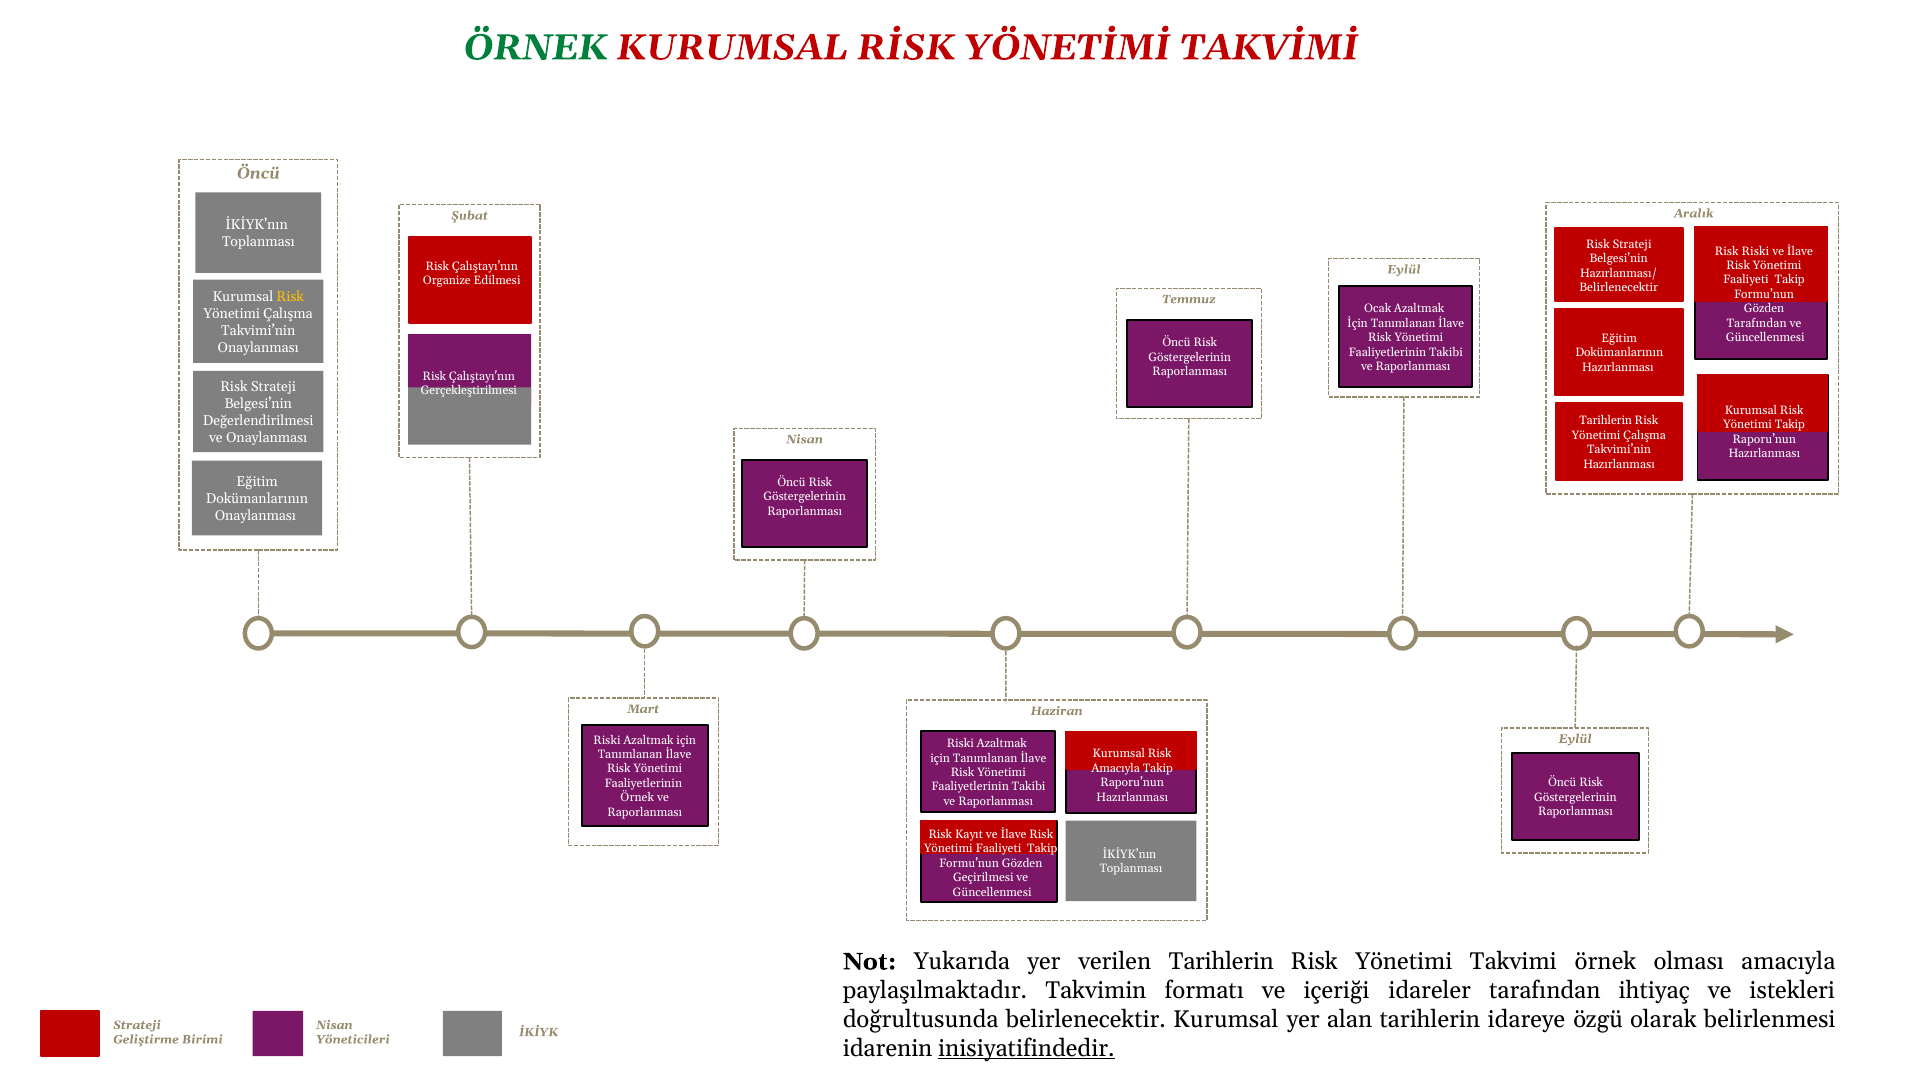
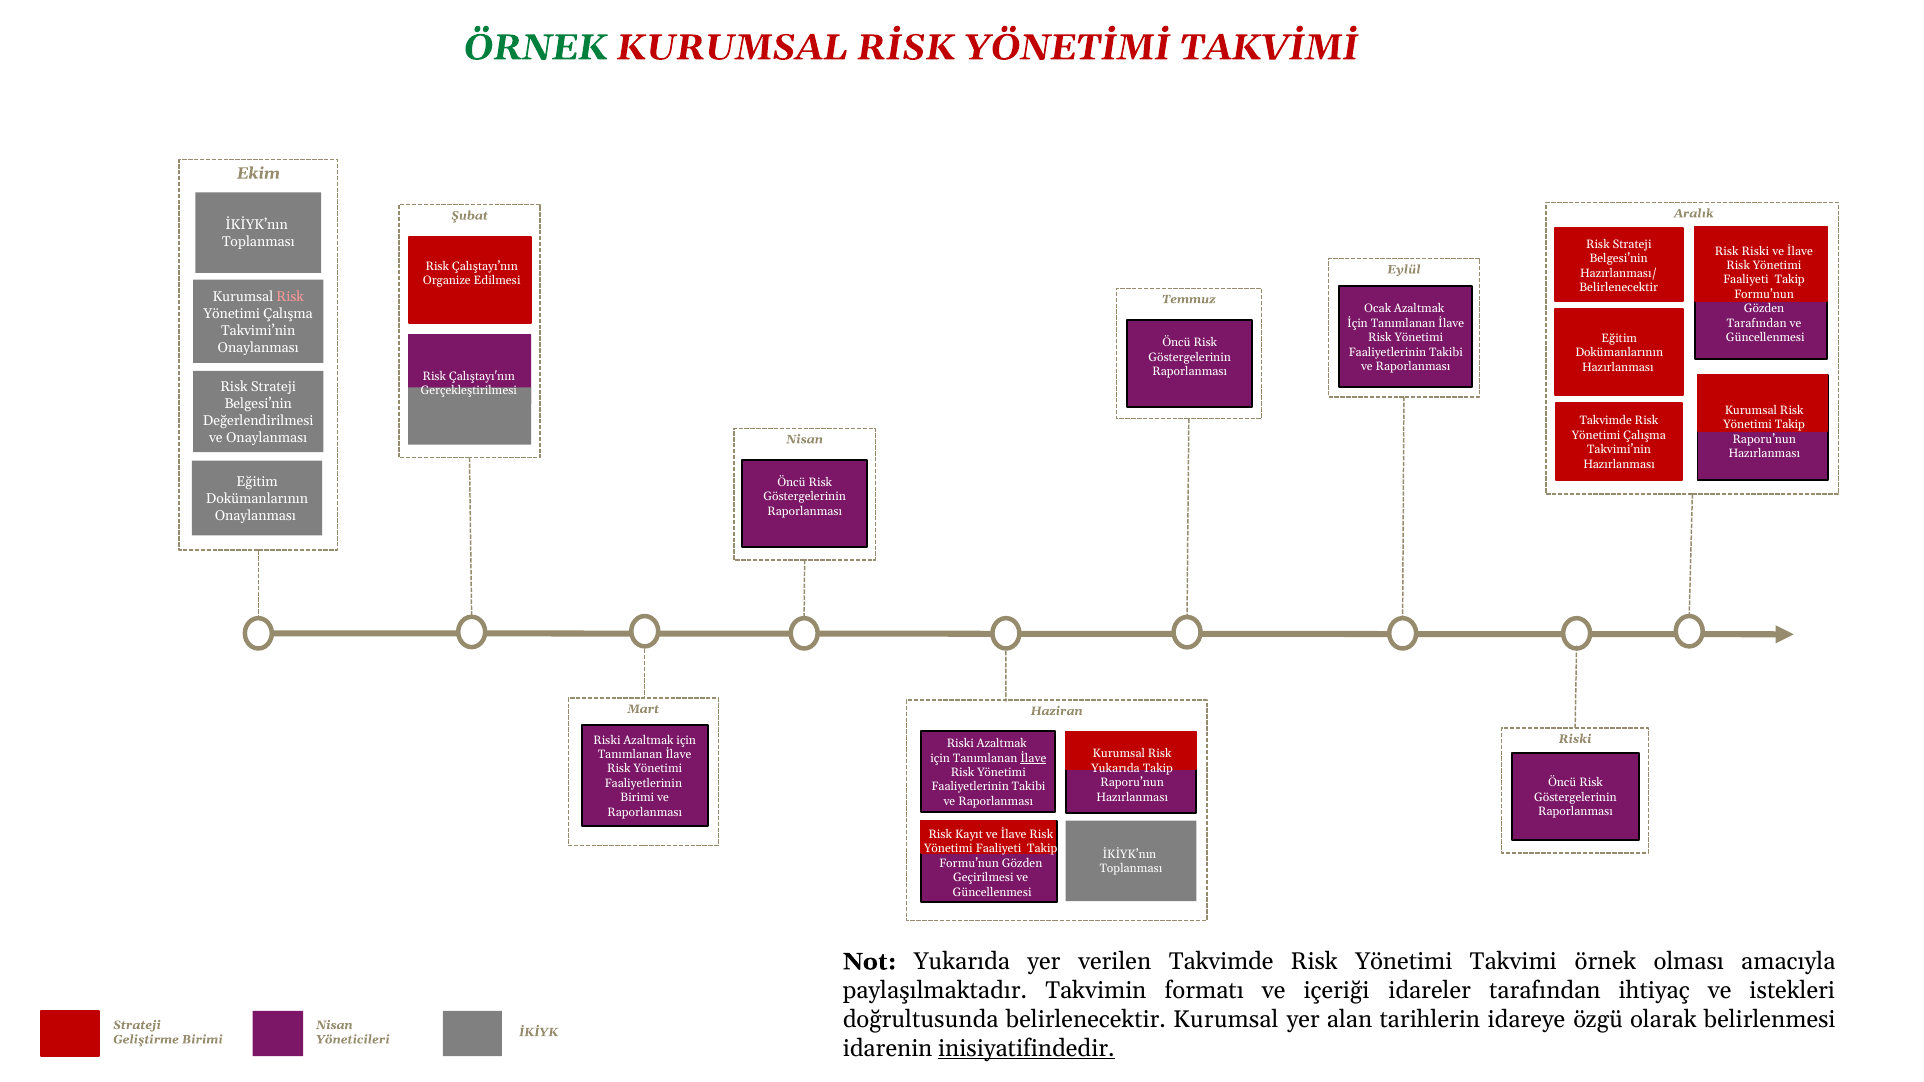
Öncü at (258, 173): Öncü -> Ekim
Risk at (290, 297) colour: yellow -> pink
Tarihlerin at (1606, 421): Tarihlerin -> Takvimde
Eylül at (1575, 739): Eylül -> Riski
İlave at (1033, 758) underline: none -> present
Amacıyla at (1116, 768): Amacıyla -> Yukarıda
Örnek at (637, 798): Örnek -> Birimi
verilen Tarihlerin: Tarihlerin -> Takvimde
